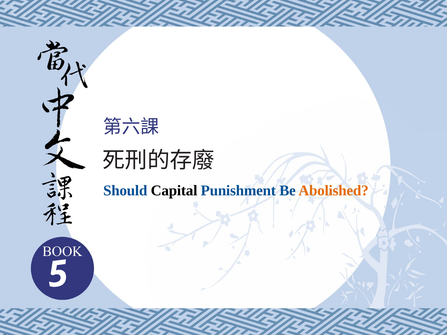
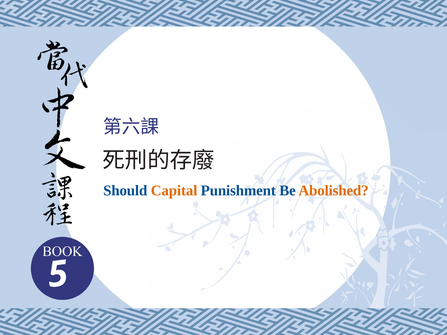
Capital colour: black -> orange
